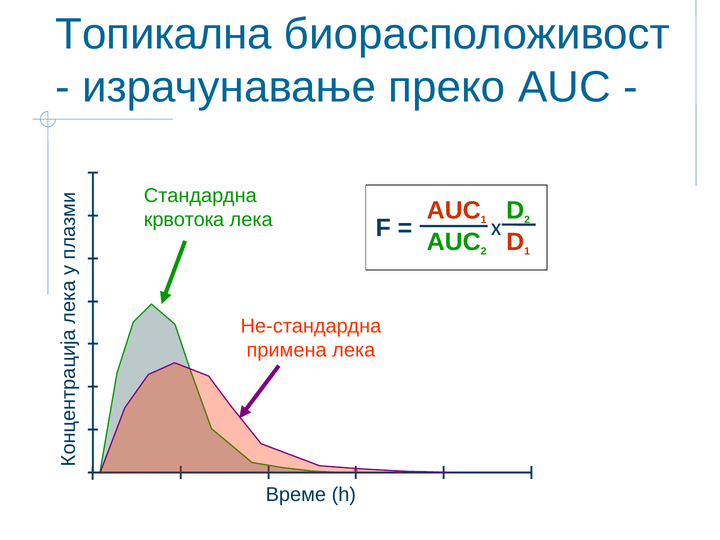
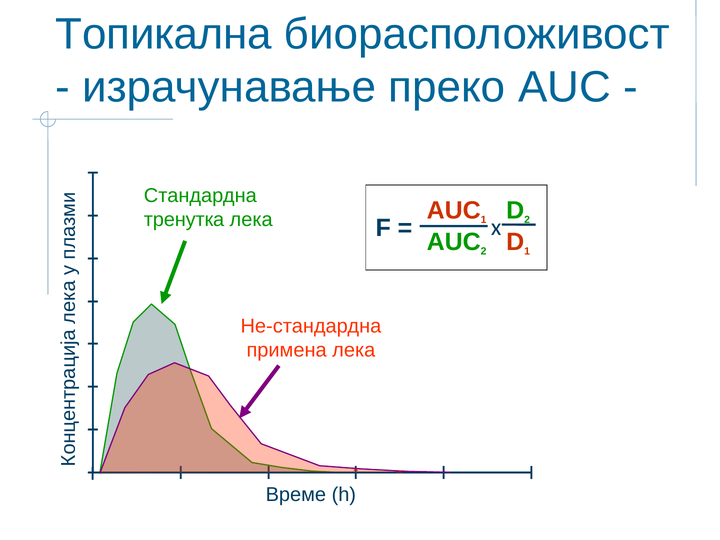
крвотока: крвотока -> тренутка
